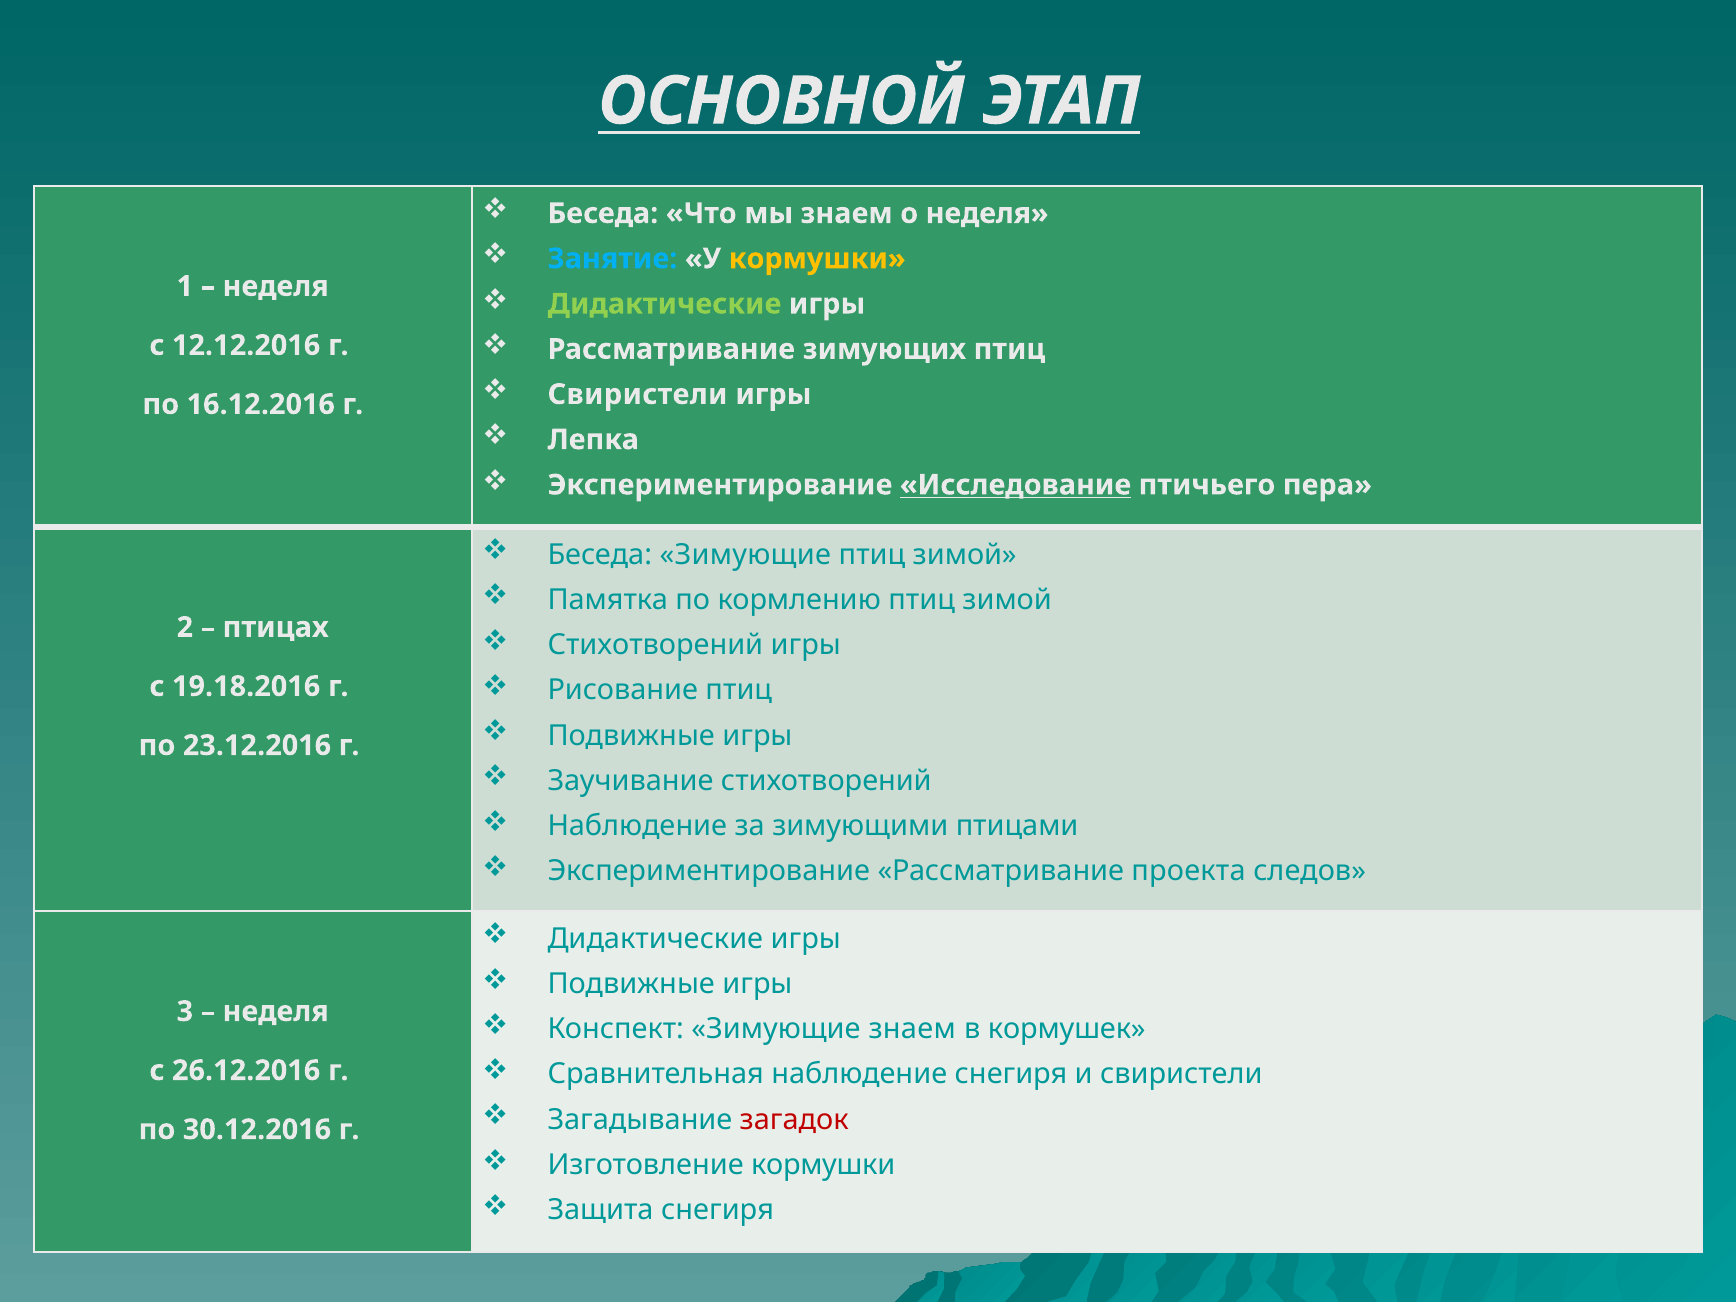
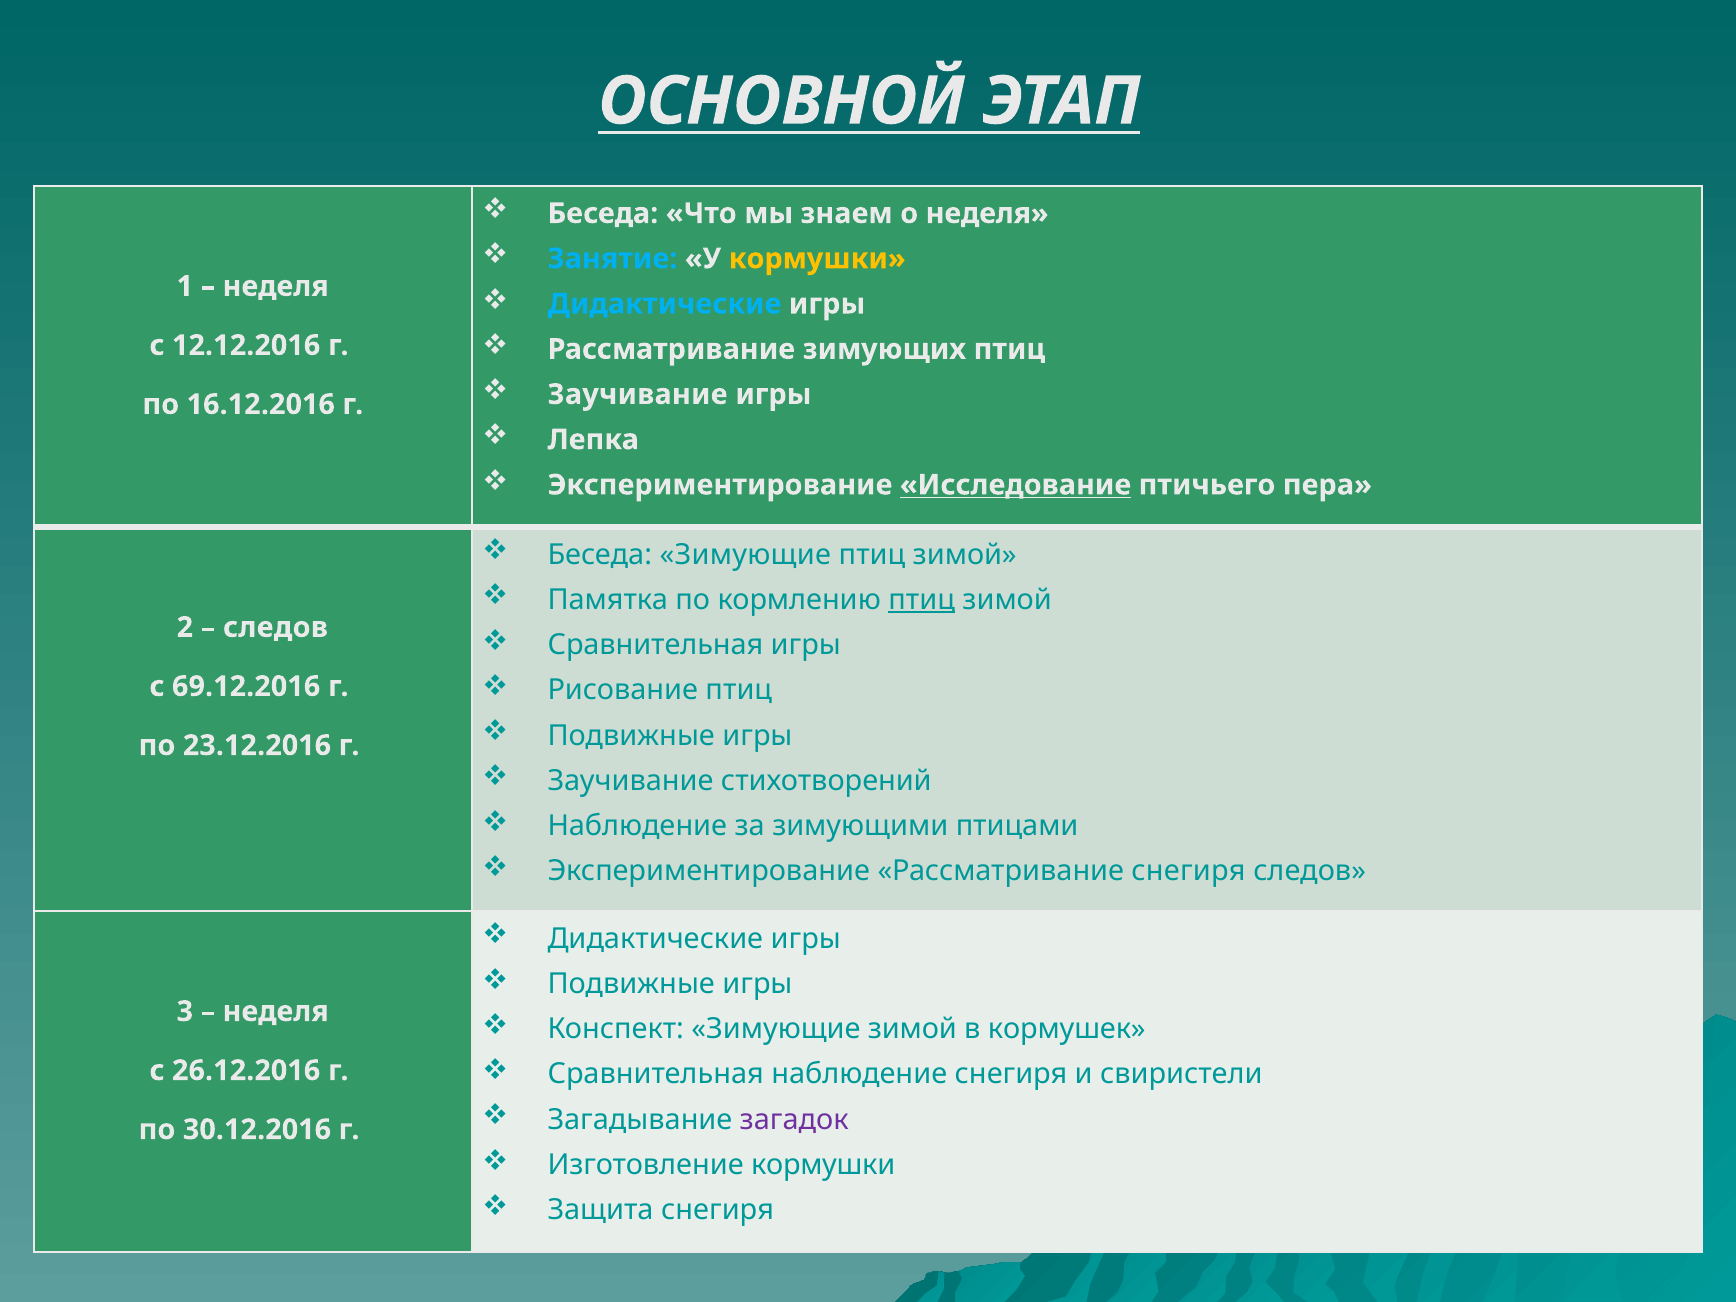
Дидактические at (664, 304) colour: light green -> light blue
Свиристели at (638, 394): Свиристели -> Заучивание
птиц at (922, 600) underline: none -> present
птицах at (276, 627): птицах -> следов
Стихотворений at (655, 645): Стихотворений -> Сравнительная
19.18.2016: 19.18.2016 -> 69.12.2016
Рассматривание проекта: проекта -> снегиря
Зимующие знаем: знаем -> зимой
загадок colour: red -> purple
